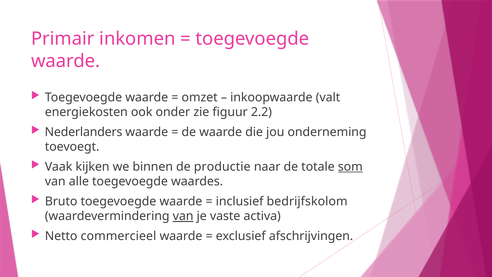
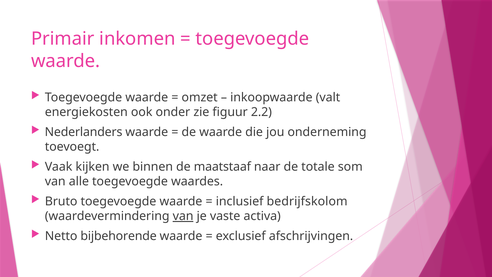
productie: productie -> maatstaaf
som underline: present -> none
commercieel: commercieel -> bijbehorende
